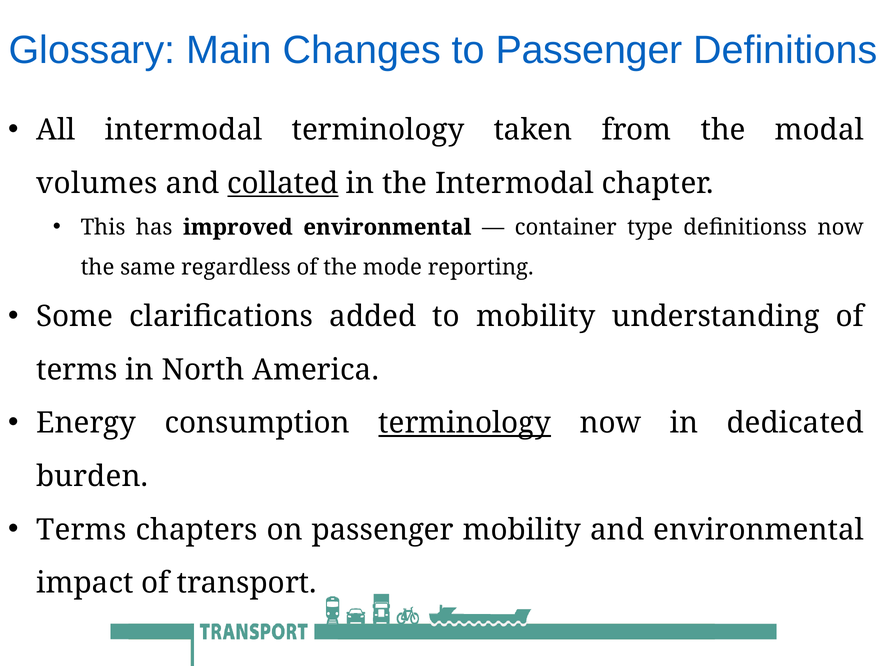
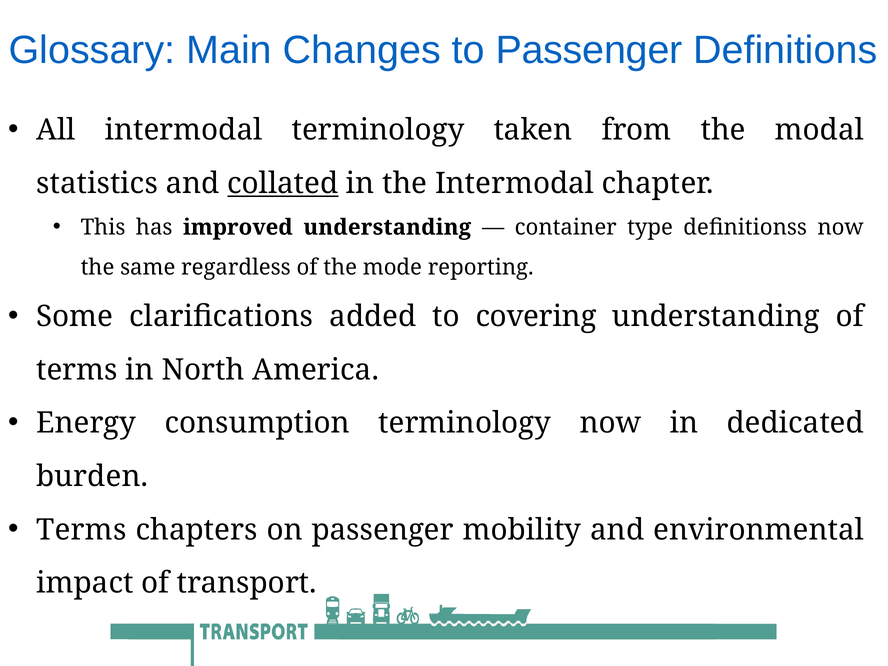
volumes: volumes -> statistics
improved environmental: environmental -> understanding
to mobility: mobility -> covering
terminology at (465, 423) underline: present -> none
